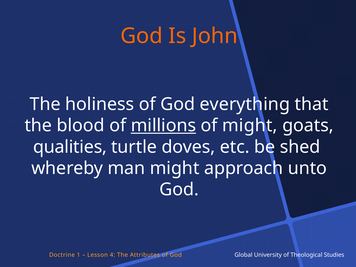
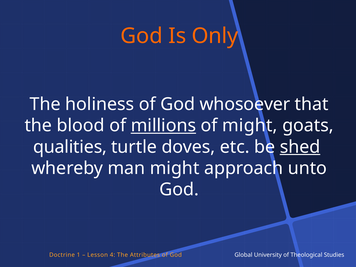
John: John -> Only
everything: everything -> whosoever
shed underline: none -> present
